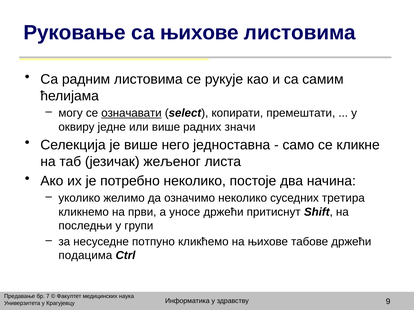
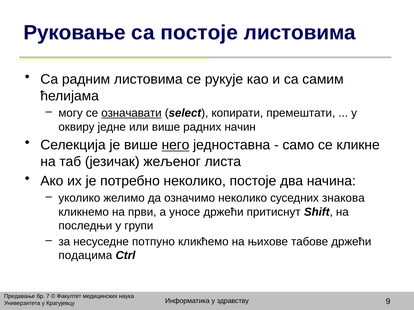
са њихове: њихове -> постоје
значи: значи -> начин
него underline: none -> present
третира: третира -> знакова
